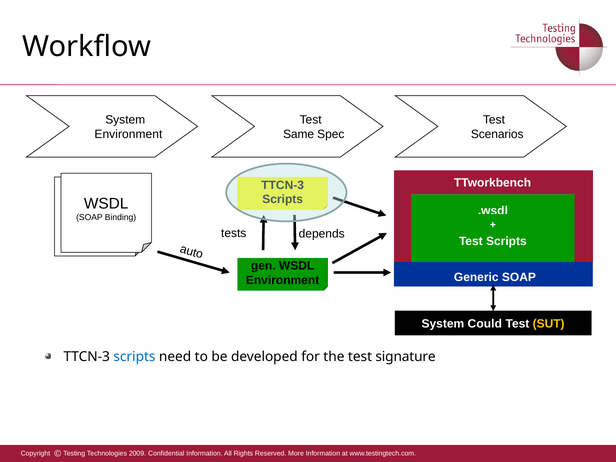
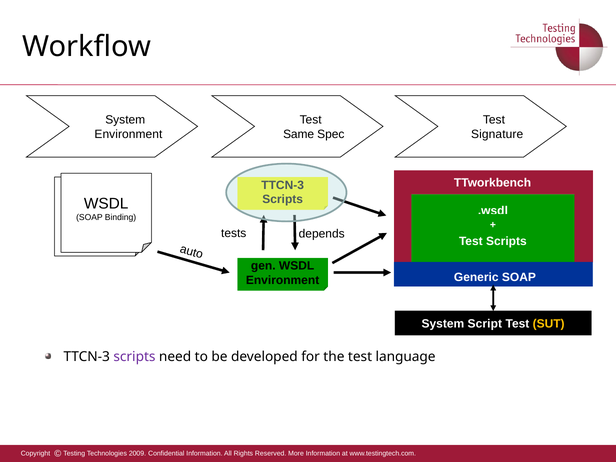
Scenarios: Scenarios -> Signature
Could: Could -> Script
scripts at (134, 357) colour: blue -> purple
signature: signature -> language
